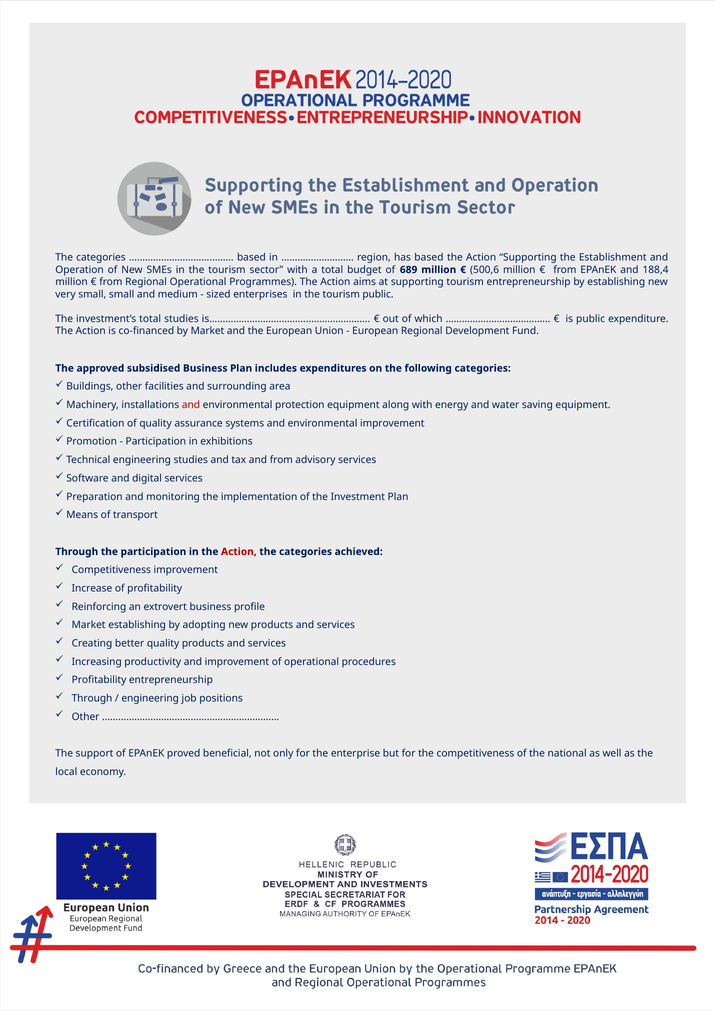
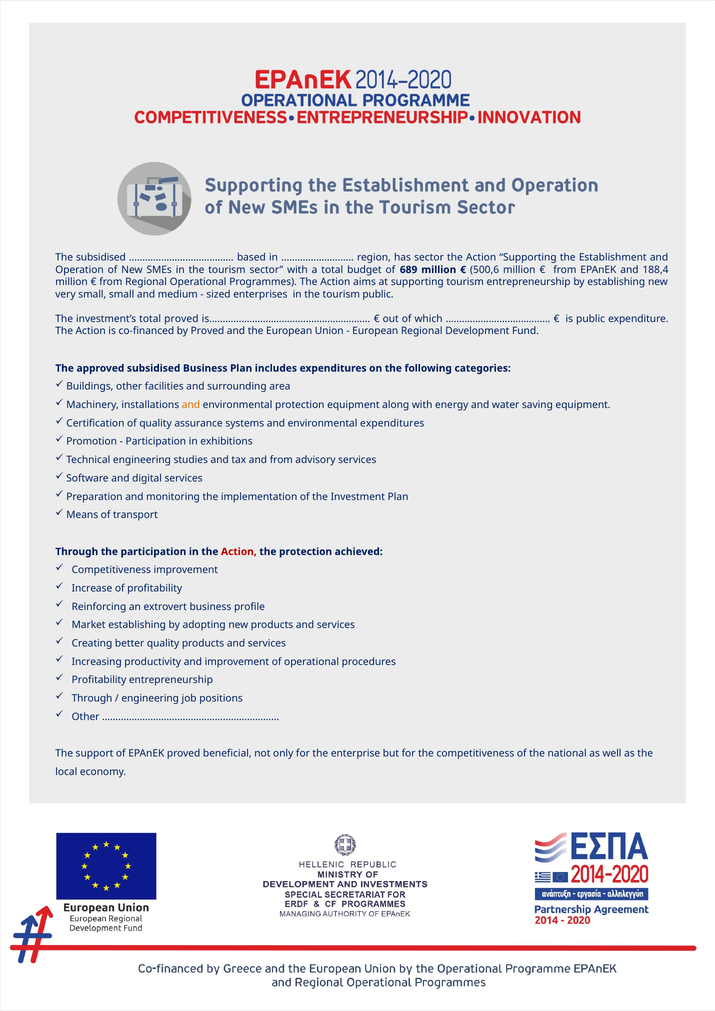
categories at (101, 258): categories -> subsidised
has based: based -> sector
total studies: studies -> proved
by Market: Market -> Proved
and at (191, 405) colour: red -> orange
environmental improvement: improvement -> expenditures
categories at (306, 552): categories -> protection
